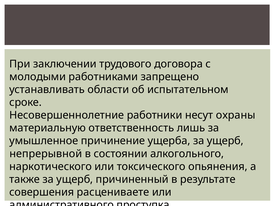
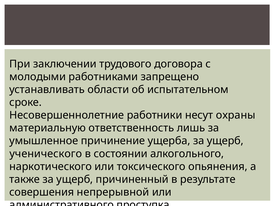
непрерывной: непрерывной -> ученического
расцениваете: расцениваете -> непрерывной
